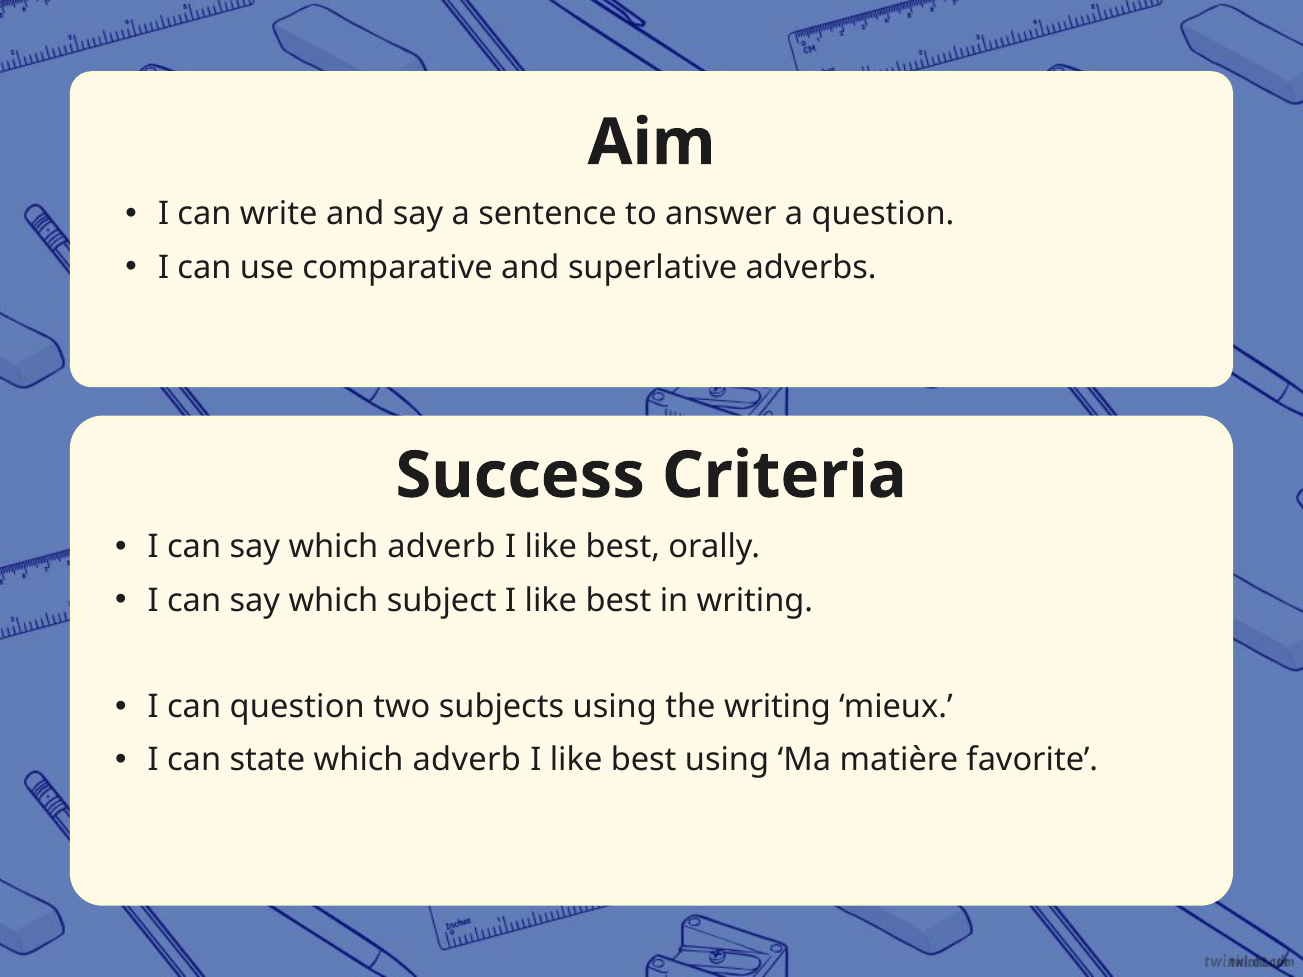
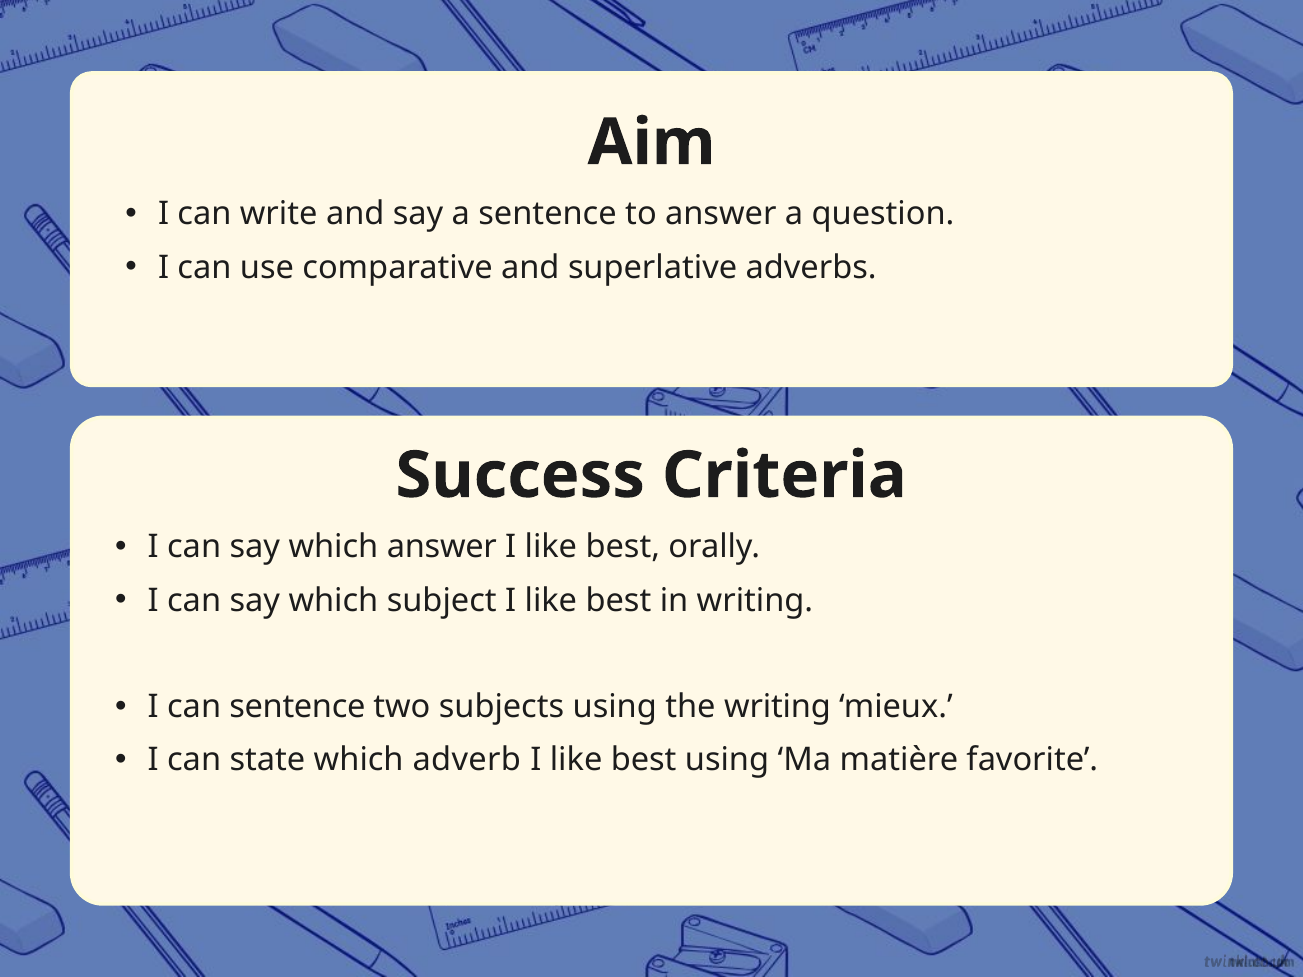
say which adverb: adverb -> answer
can question: question -> sentence
